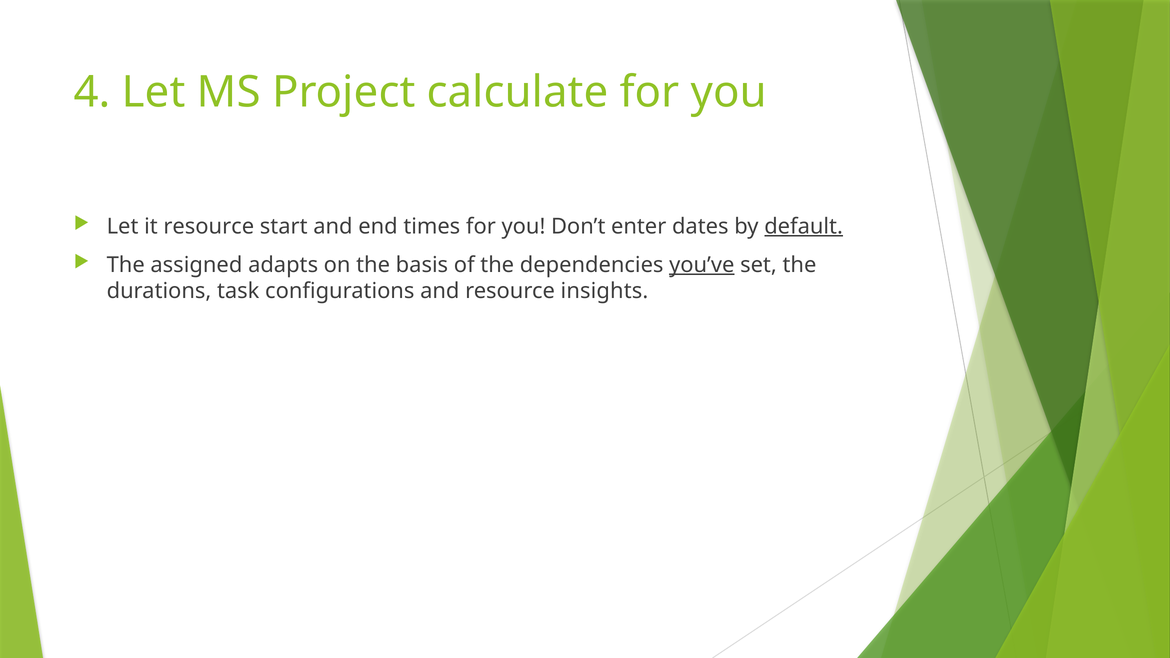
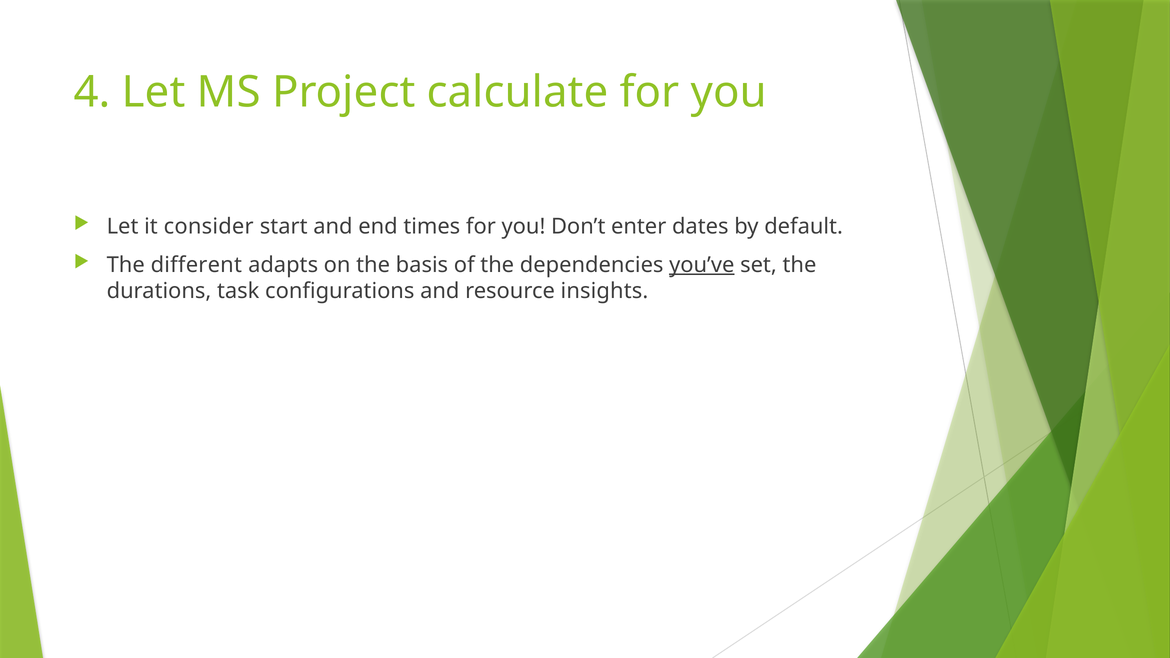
it resource: resource -> consider
default underline: present -> none
assigned: assigned -> different
